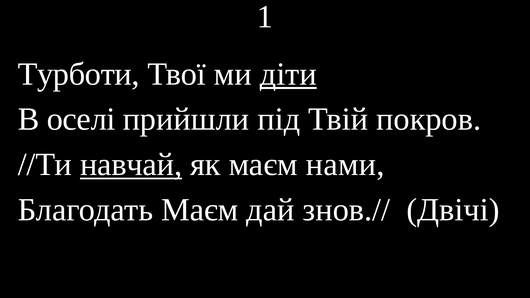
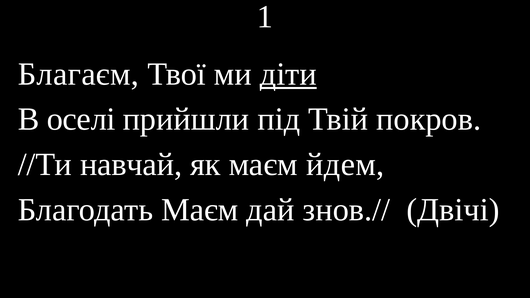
Турботи: Турботи -> Благаєм
навчай underline: present -> none
нами: нами -> йдем
